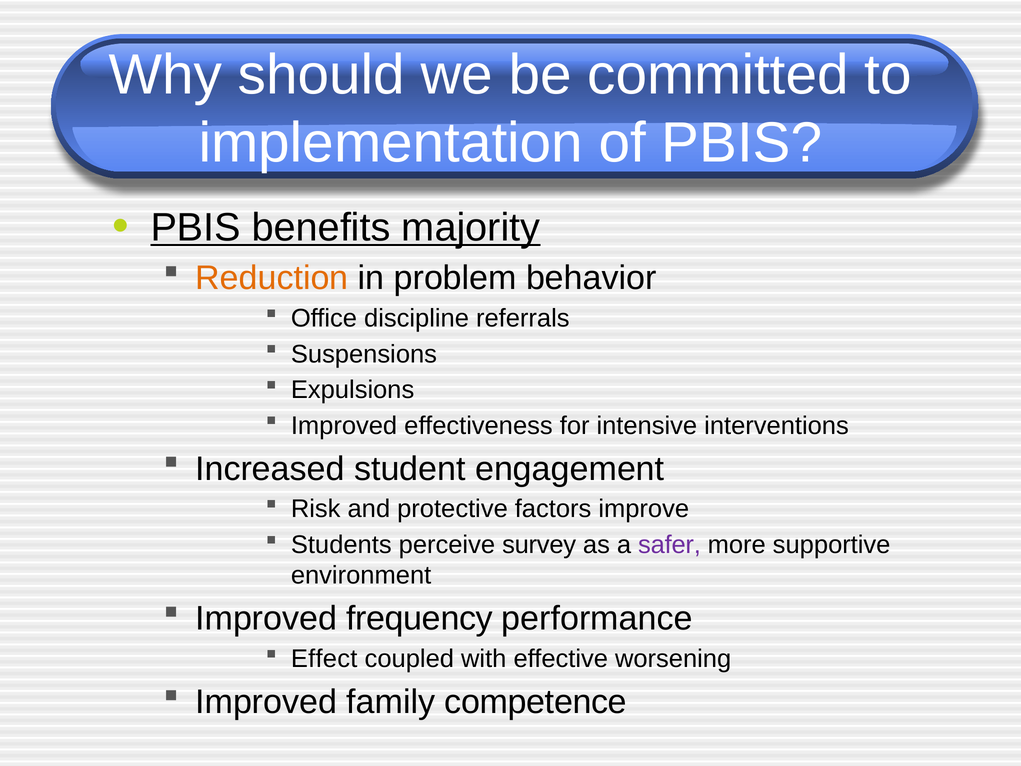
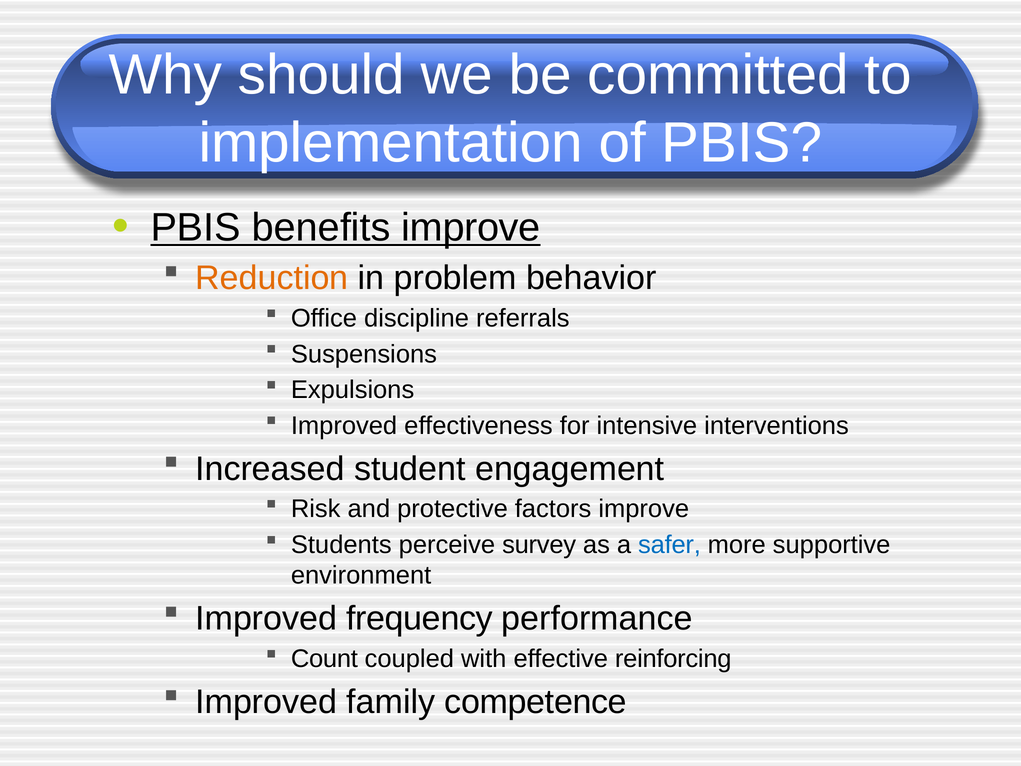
benefits majority: majority -> improve
safer colour: purple -> blue
Effect: Effect -> Count
worsening: worsening -> reinforcing
